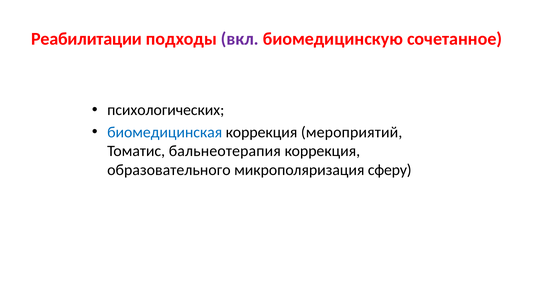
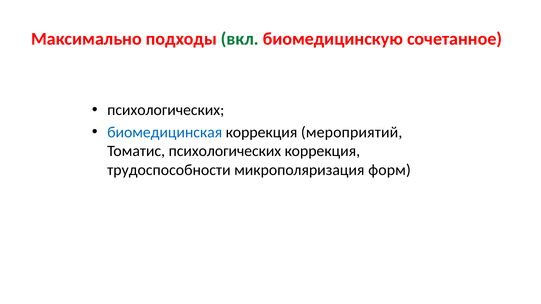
Реабилитации: Реабилитации -> Максимально
вкл colour: purple -> green
Томатис бальнеотерапия: бальнеотерапия -> психологических
образовательного: образовательного -> трудоспособности
сферу: сферу -> форм
